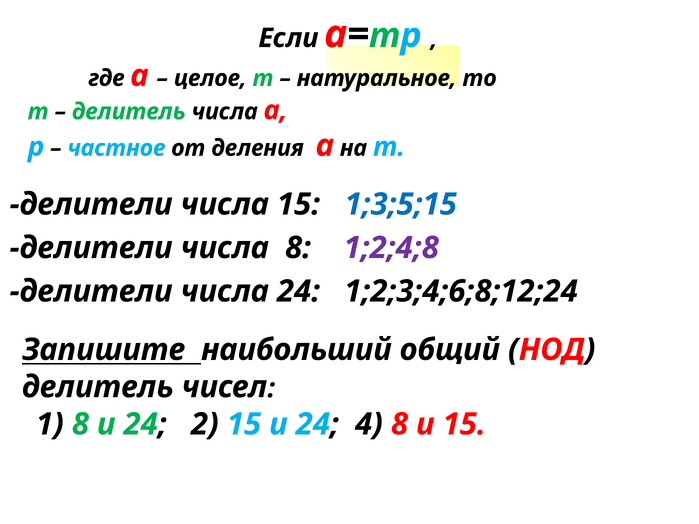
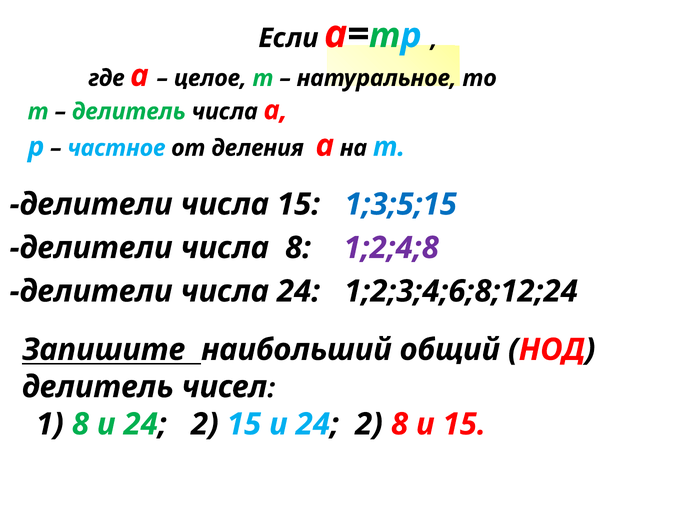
15 и 24 4: 4 -> 2
